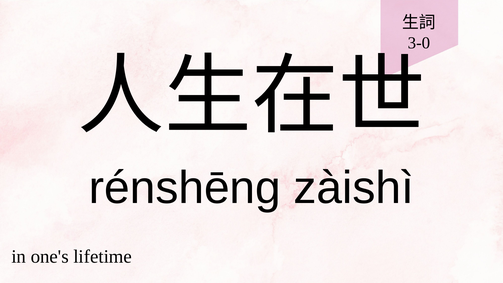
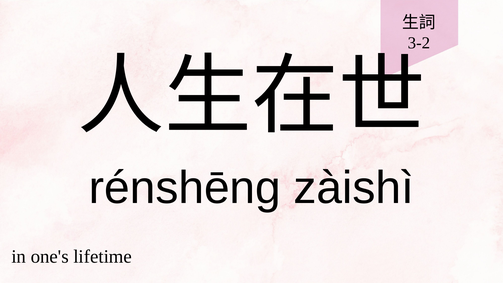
3-0: 3-0 -> 3-2
